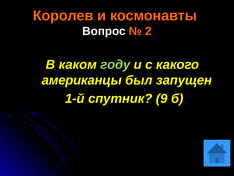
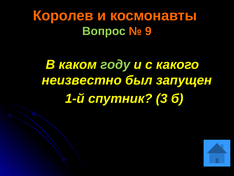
Вопрос colour: white -> light green
2: 2 -> 9
американцы: американцы -> неизвестно
9: 9 -> 3
